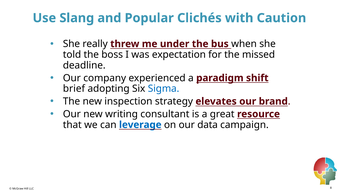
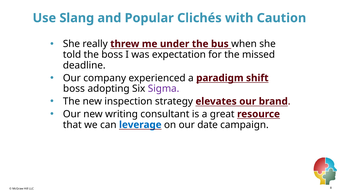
brief at (74, 89): brief -> boss
Sigma colour: blue -> purple
data: data -> date
